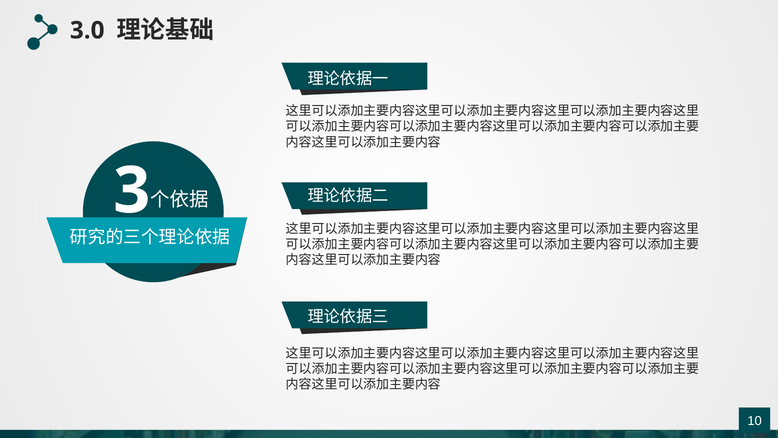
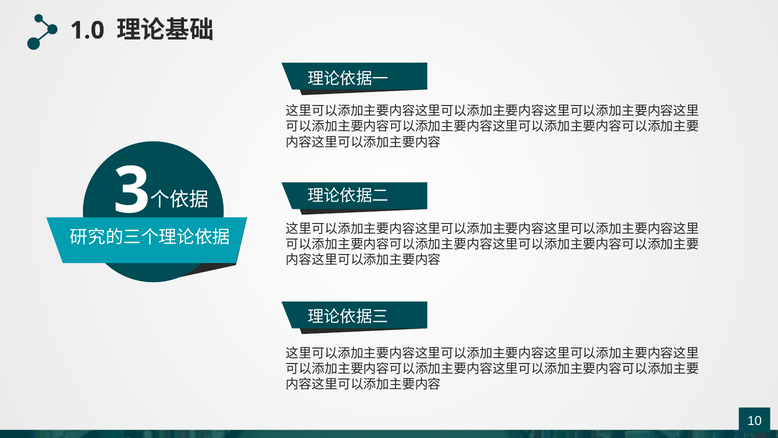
3.0: 3.0 -> 1.0
